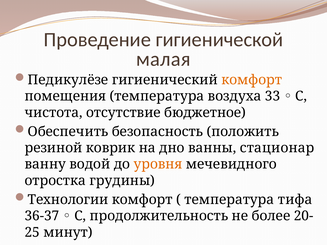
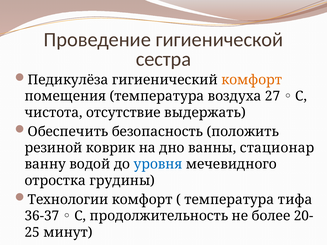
малая: малая -> сестра
Педикулёзе: Педикулёзе -> Педикулёза
33: 33 -> 27
бюджетное: бюджетное -> выдержать
уровня colour: orange -> blue
